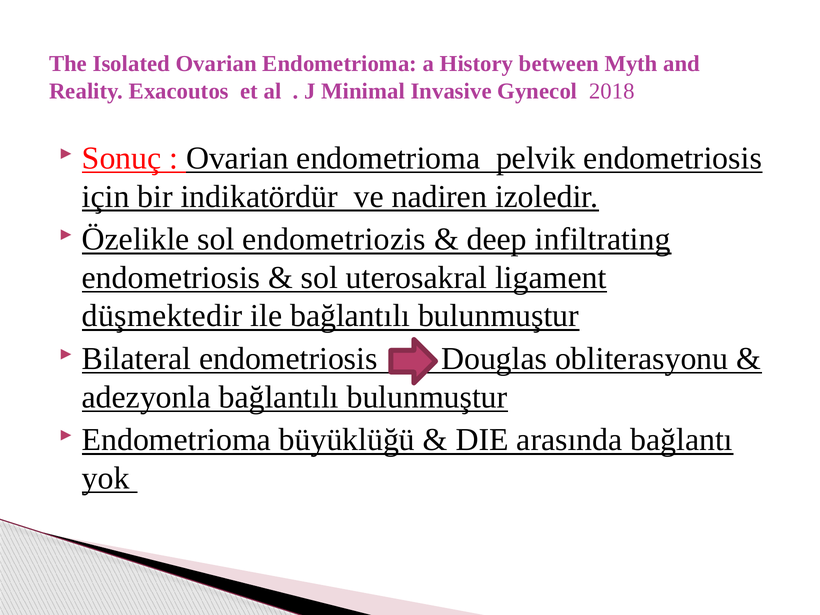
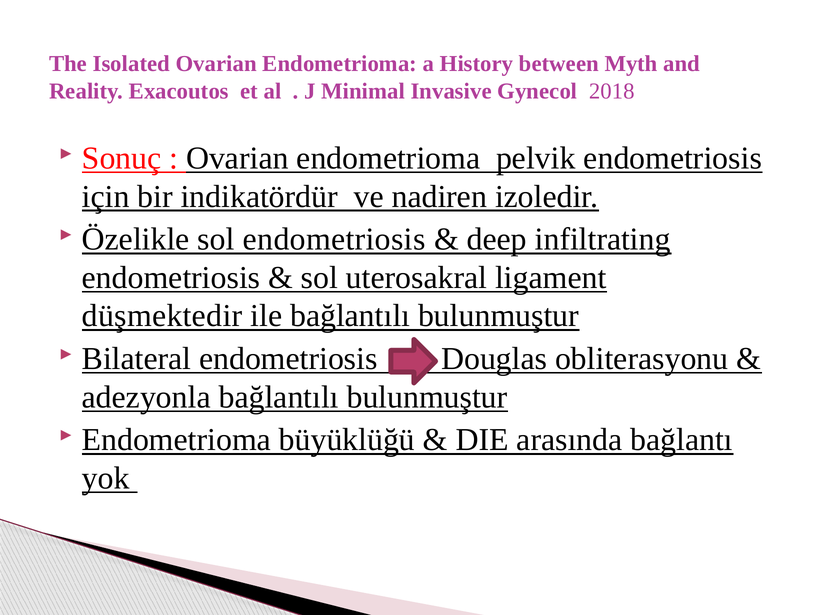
sol endometriozis: endometriozis -> endometriosis
